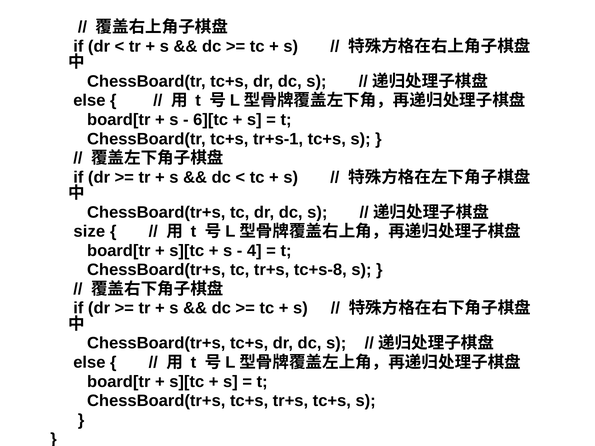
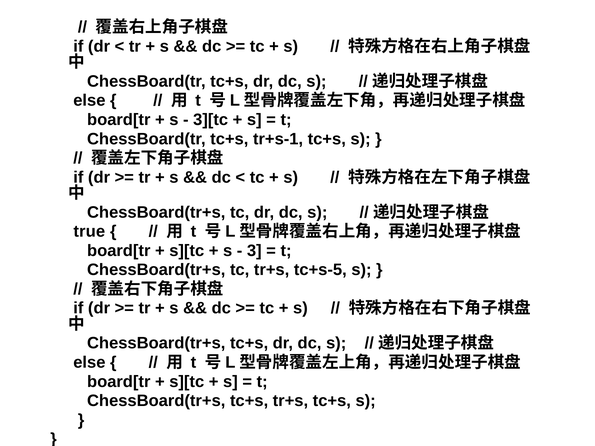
6][tc: 6][tc -> 3][tc
size: size -> true
4: 4 -> 3
tc+s-8: tc+s-8 -> tc+s-5
